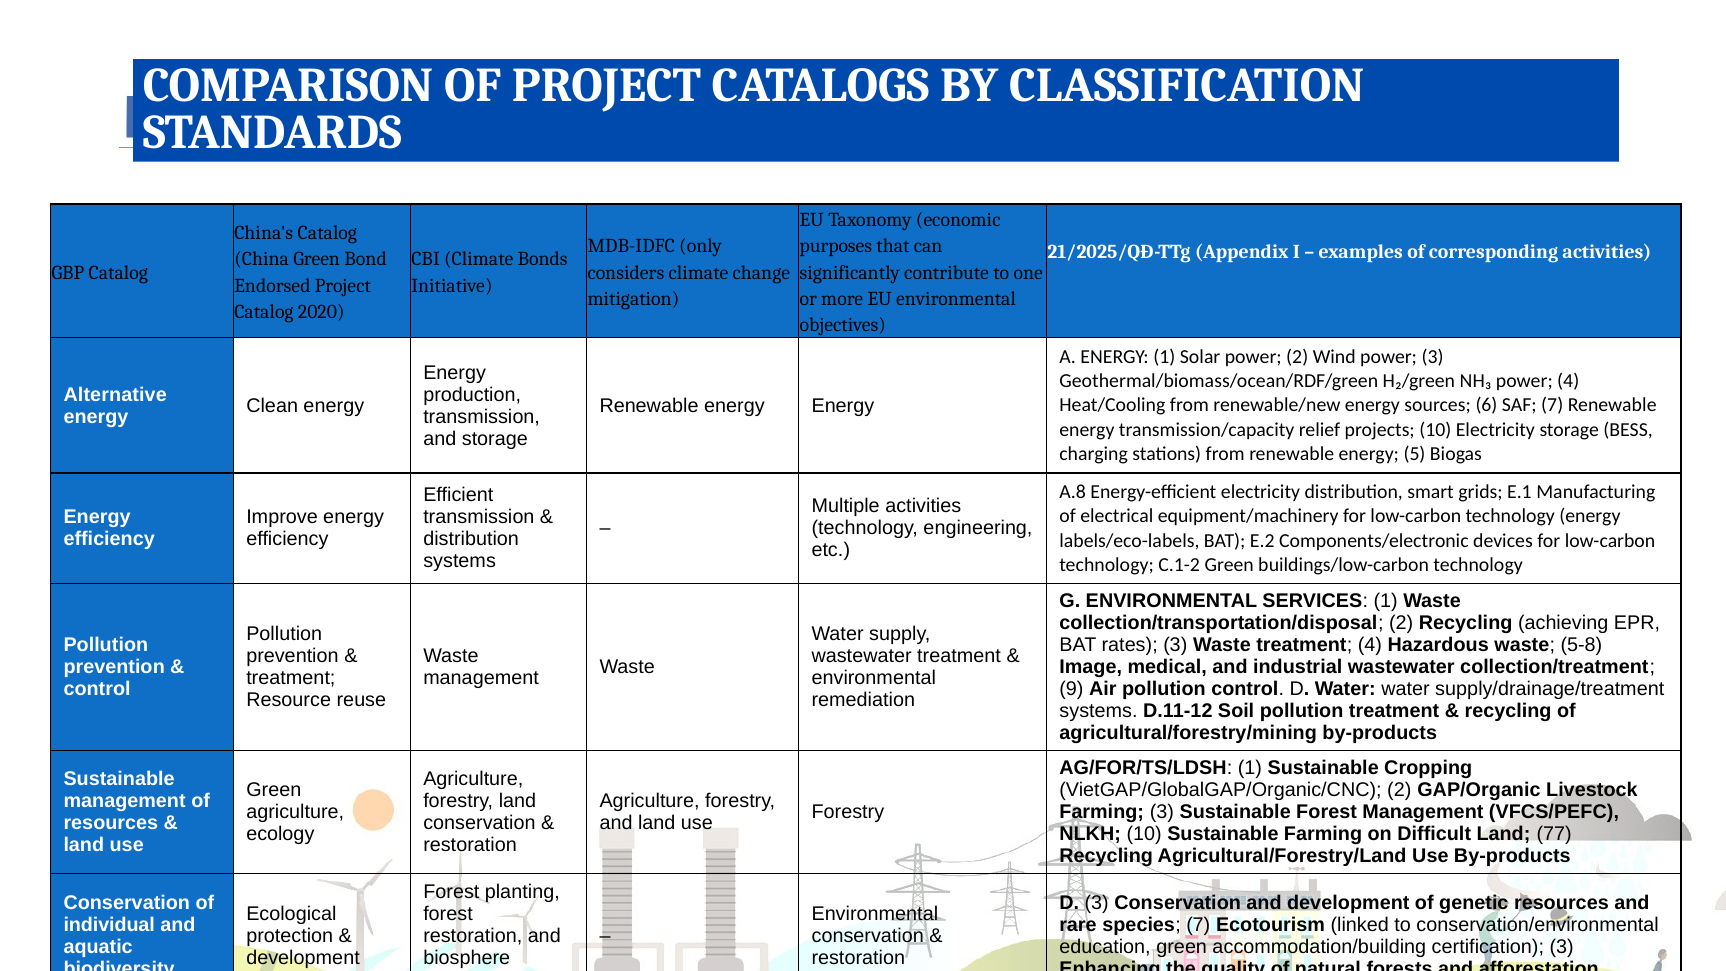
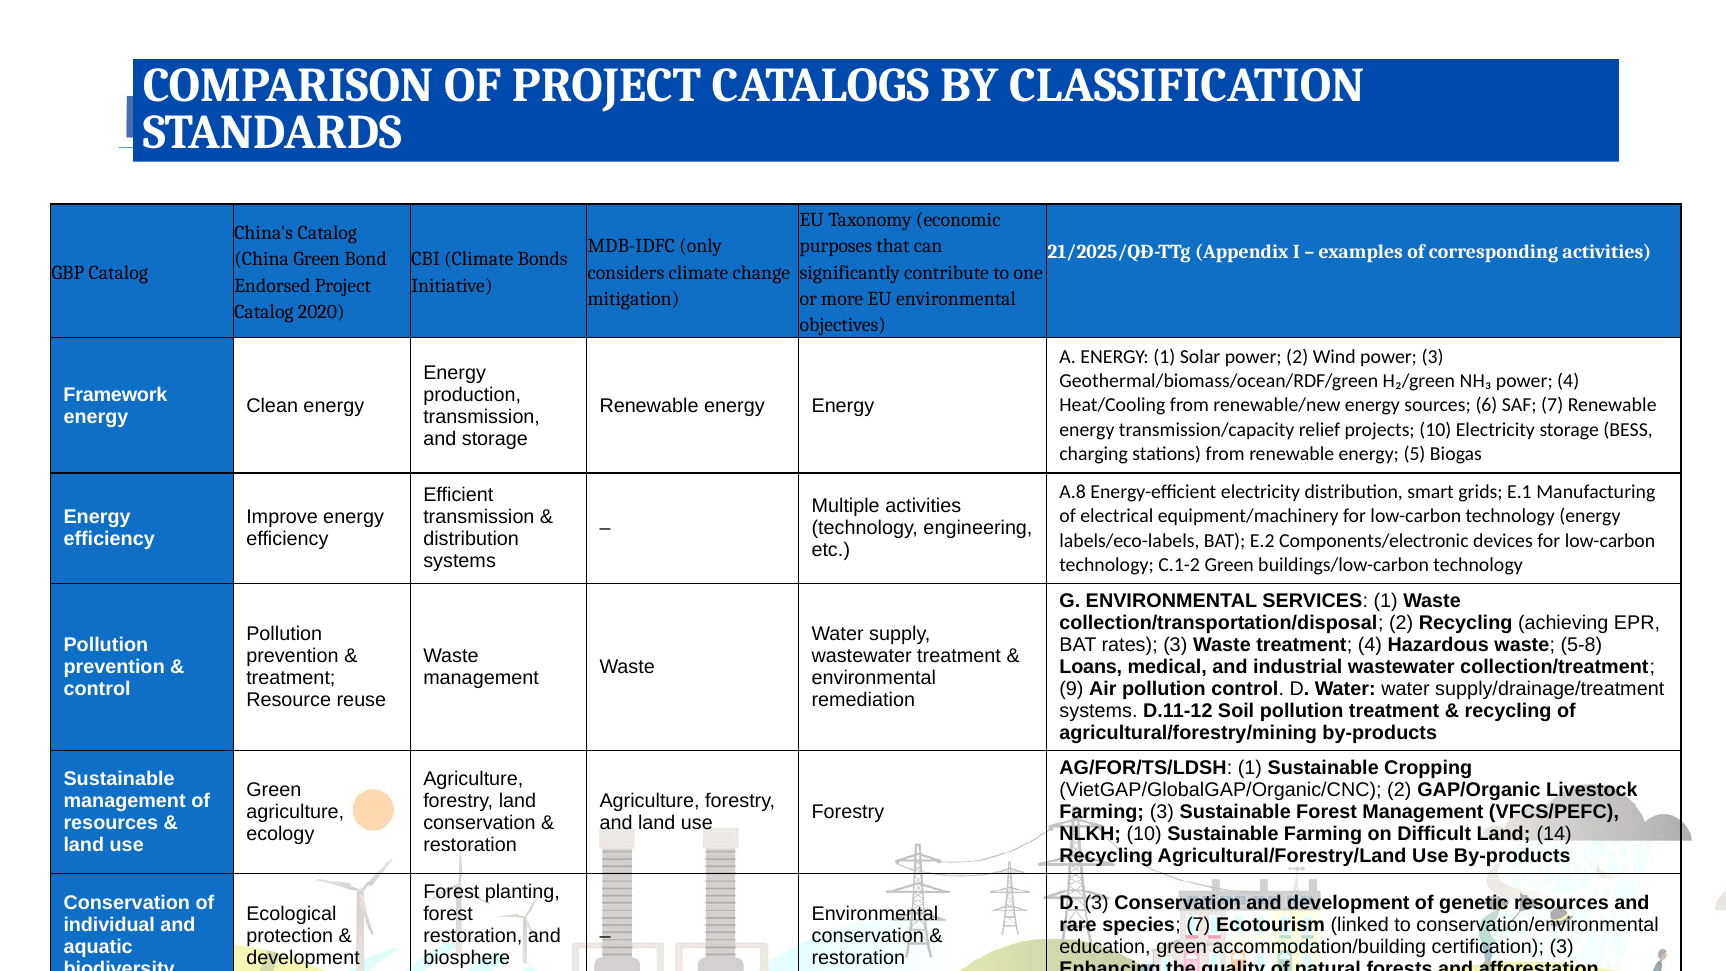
Alternative: Alternative -> Framework
Image: Image -> Loans
77: 77 -> 14
